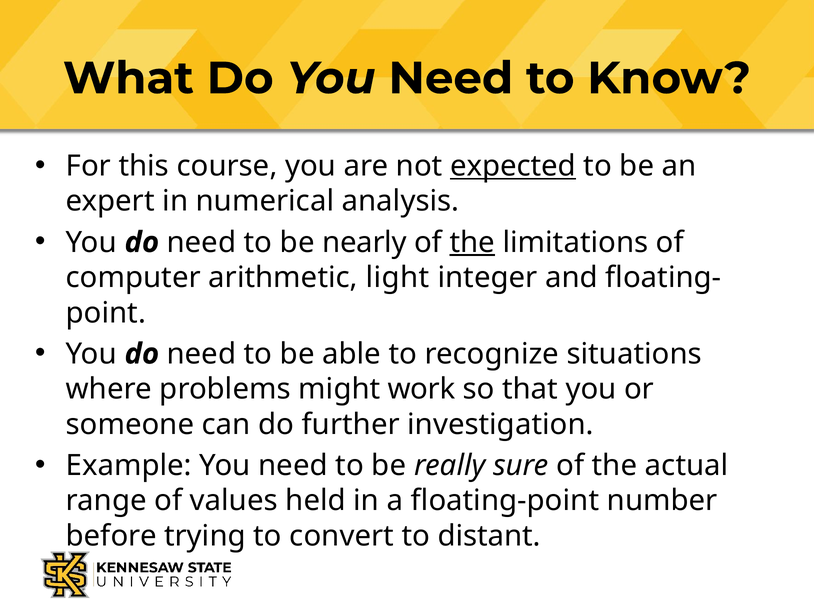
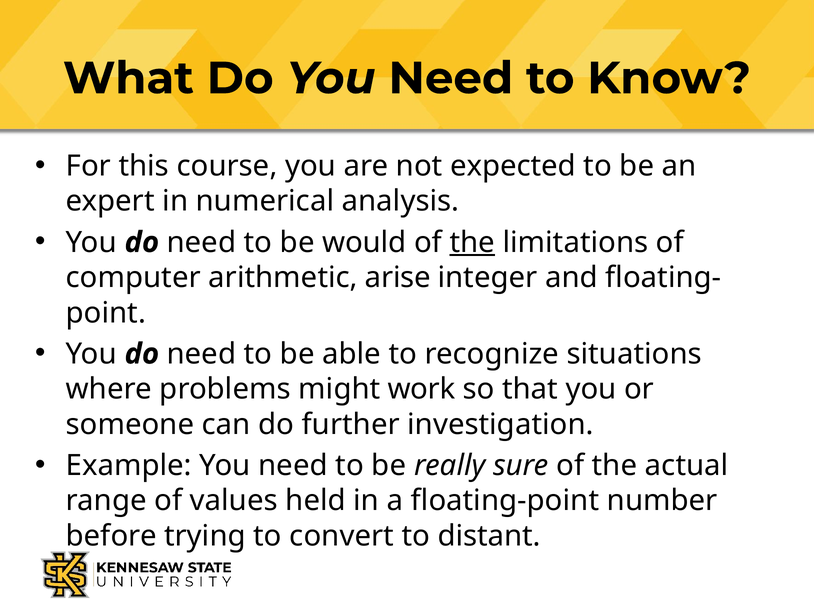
expected underline: present -> none
nearly: nearly -> would
light: light -> arise
